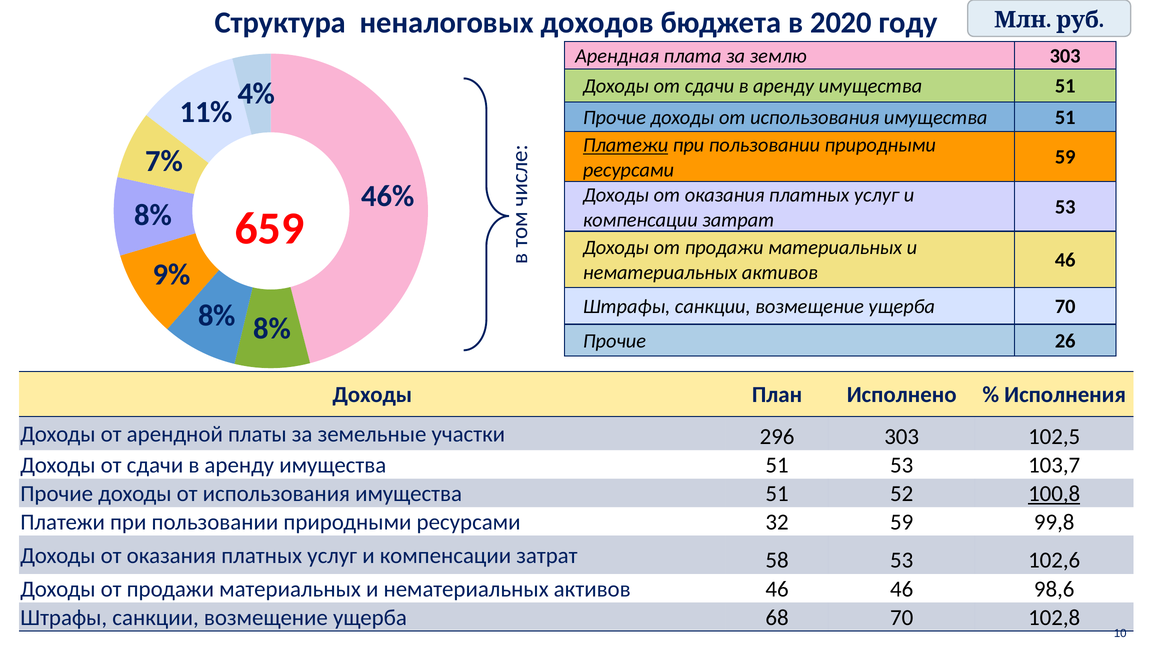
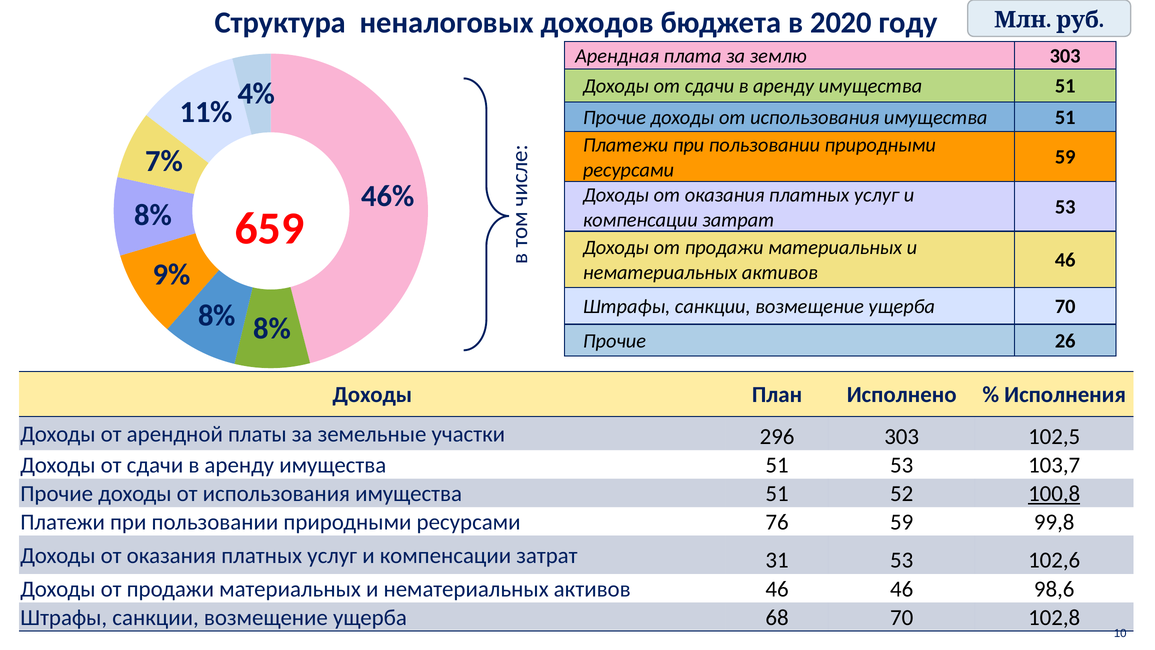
Платежи at (626, 145) underline: present -> none
32: 32 -> 76
58: 58 -> 31
